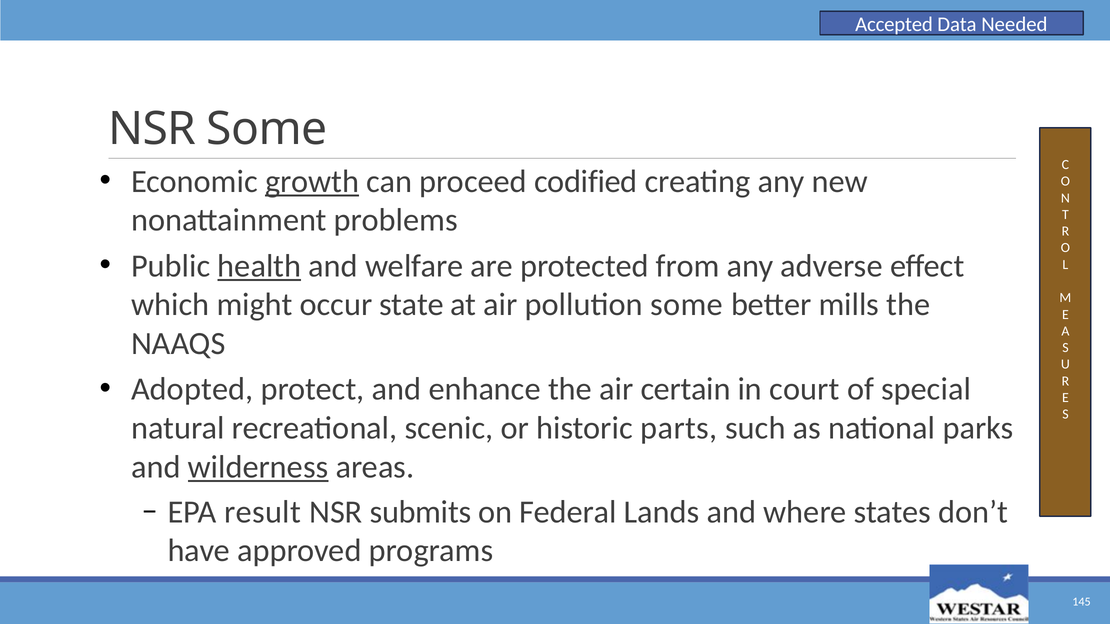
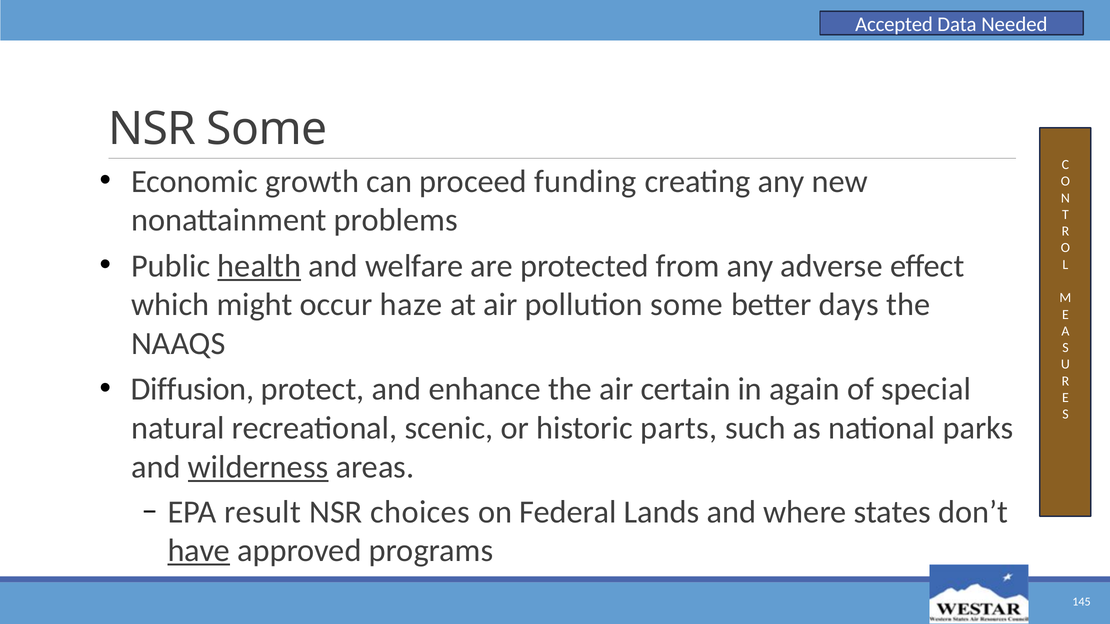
growth underline: present -> none
codified: codified -> funding
state: state -> haze
mills: mills -> days
Adopted: Adopted -> Diffusion
court: court -> again
submits: submits -> choices
have underline: none -> present
